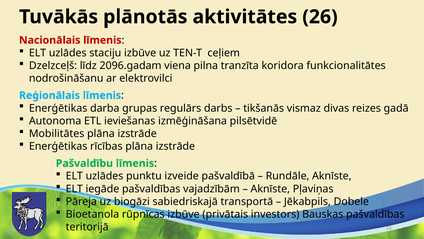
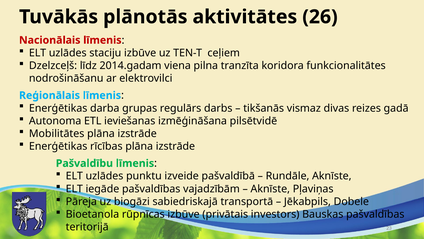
2096.gadam: 2096.gadam -> 2014.gadam
